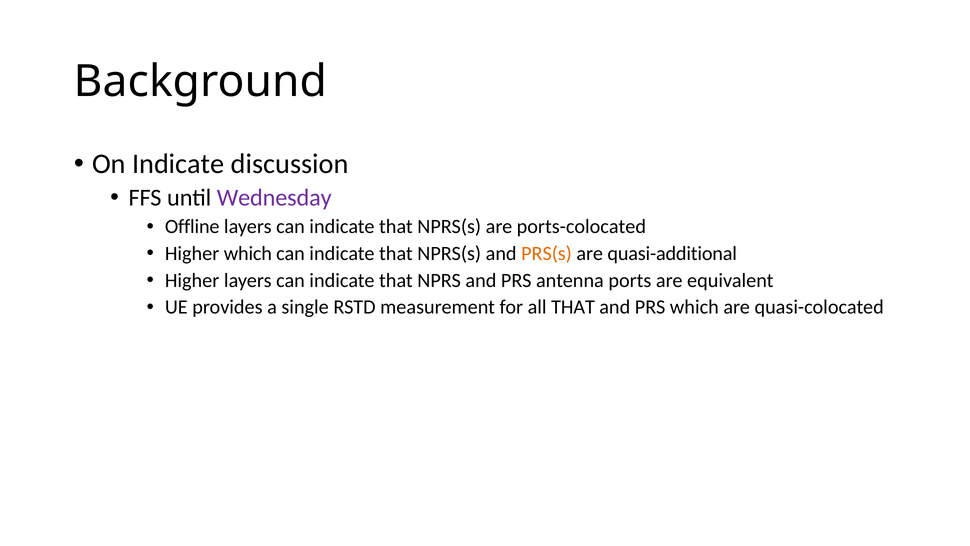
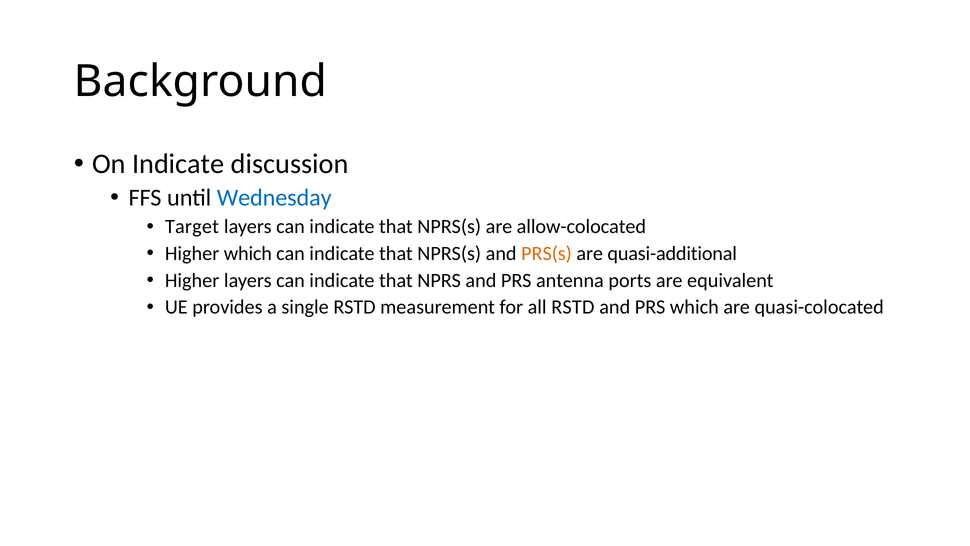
Wednesday colour: purple -> blue
Offline: Offline -> Target
ports-colocated: ports-colocated -> allow-colocated
all THAT: THAT -> RSTD
